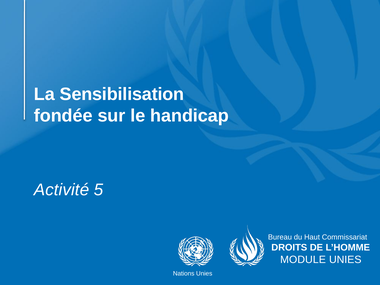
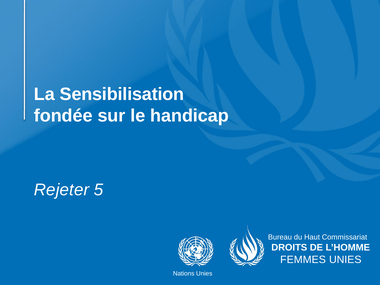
Activité: Activité -> Rejeter
MODULE: MODULE -> FEMMES
